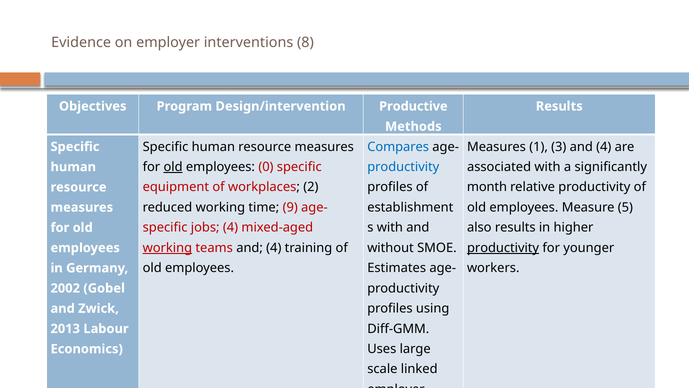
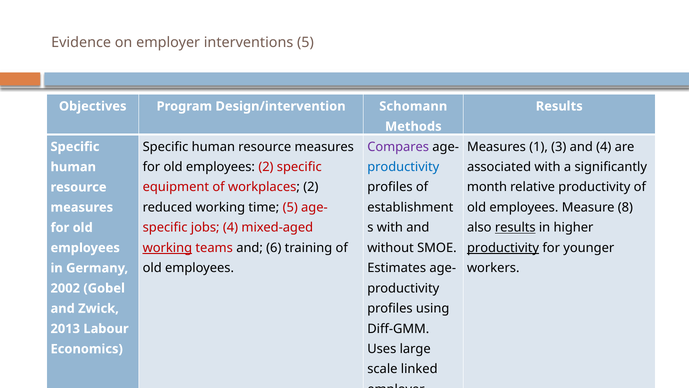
interventions 8: 8 -> 5
Productive: Productive -> Schomann
Compares colour: blue -> purple
old at (173, 167) underline: present -> none
employees 0: 0 -> 2
time 9: 9 -> 5
5: 5 -> 8
results at (515, 227) underline: none -> present
teams and 4: 4 -> 6
